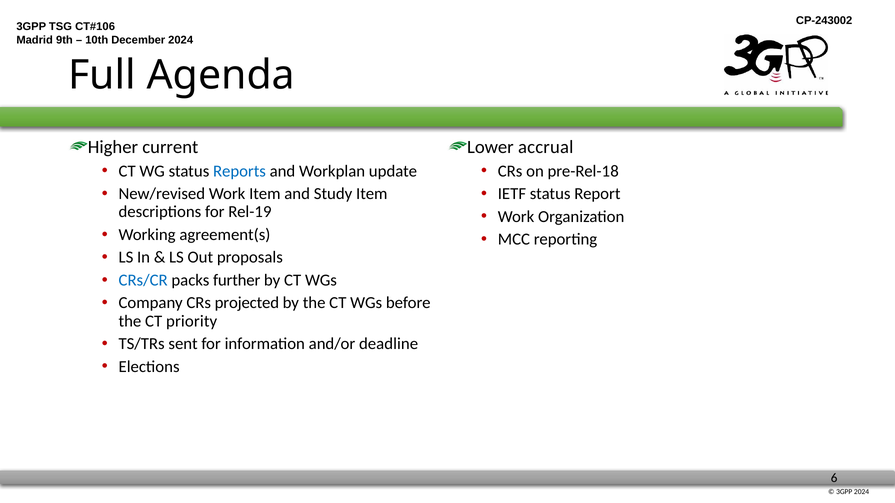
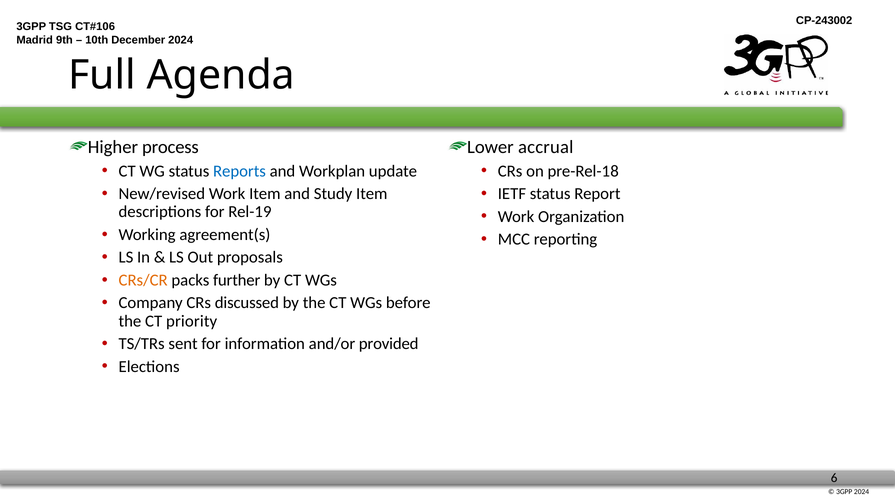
current: current -> process
CRs/CR colour: blue -> orange
projected: projected -> discussed
deadline: deadline -> provided
